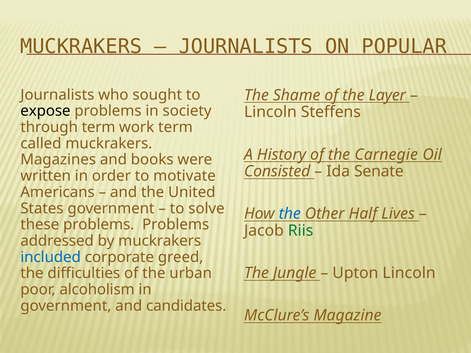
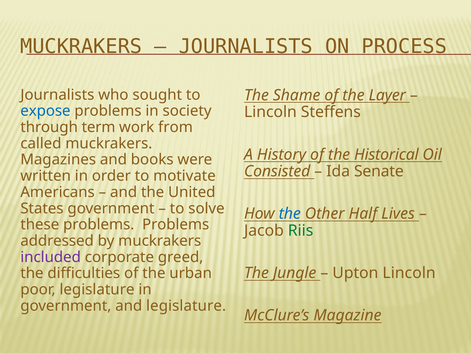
POPULAR: POPULAR -> PROCESS
expose colour: black -> blue
work term: term -> from
Carnegie: Carnegie -> Historical
included colour: blue -> purple
poor alcoholism: alcoholism -> legislature
and candidates: candidates -> legislature
